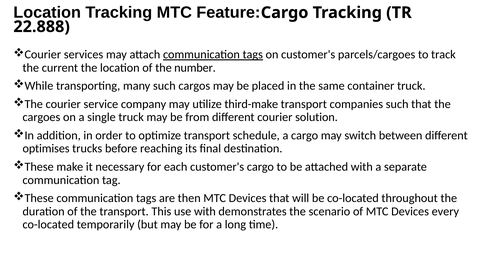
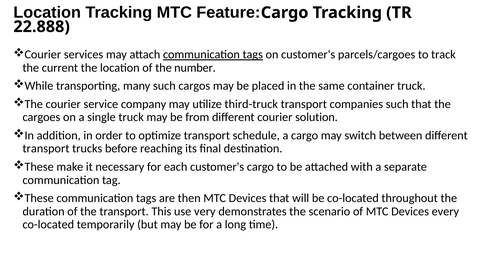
third-make: third-make -> third-truck
optimises at (46, 149): optimises -> transport
use with: with -> very
